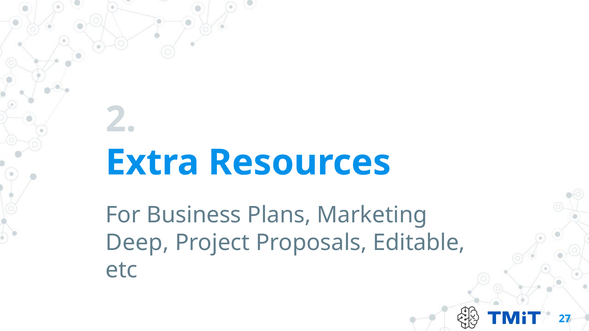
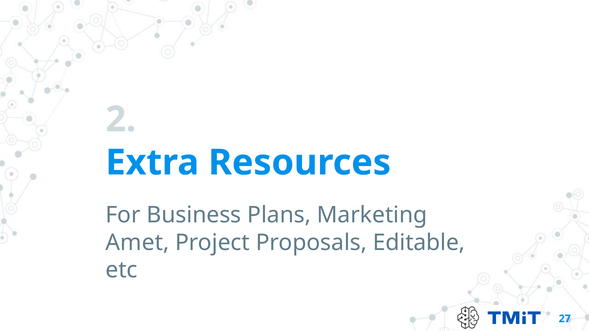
Deep: Deep -> Amet
